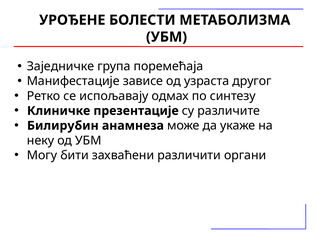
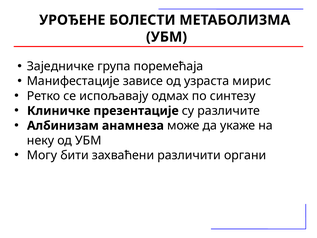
другог: другог -> мирис
Билирубин: Билирубин -> Албинизам
